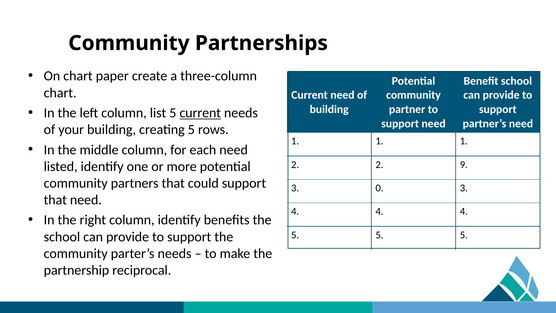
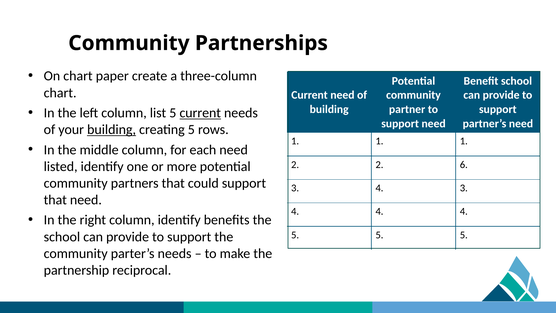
building at (112, 130) underline: none -> present
9: 9 -> 6
0 at (379, 188): 0 -> 4
